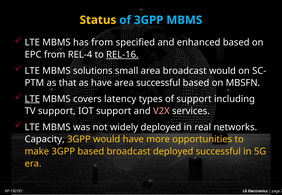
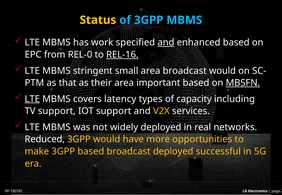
has from: from -> work
and at (166, 43) underline: none -> present
REL-4: REL-4 -> REL-0
solutions: solutions -> stringent
as have: have -> their
area successful: successful -> important
MBSFN underline: none -> present
of support: support -> capacity
V2X colour: pink -> yellow
Capacity: Capacity -> Reduced
